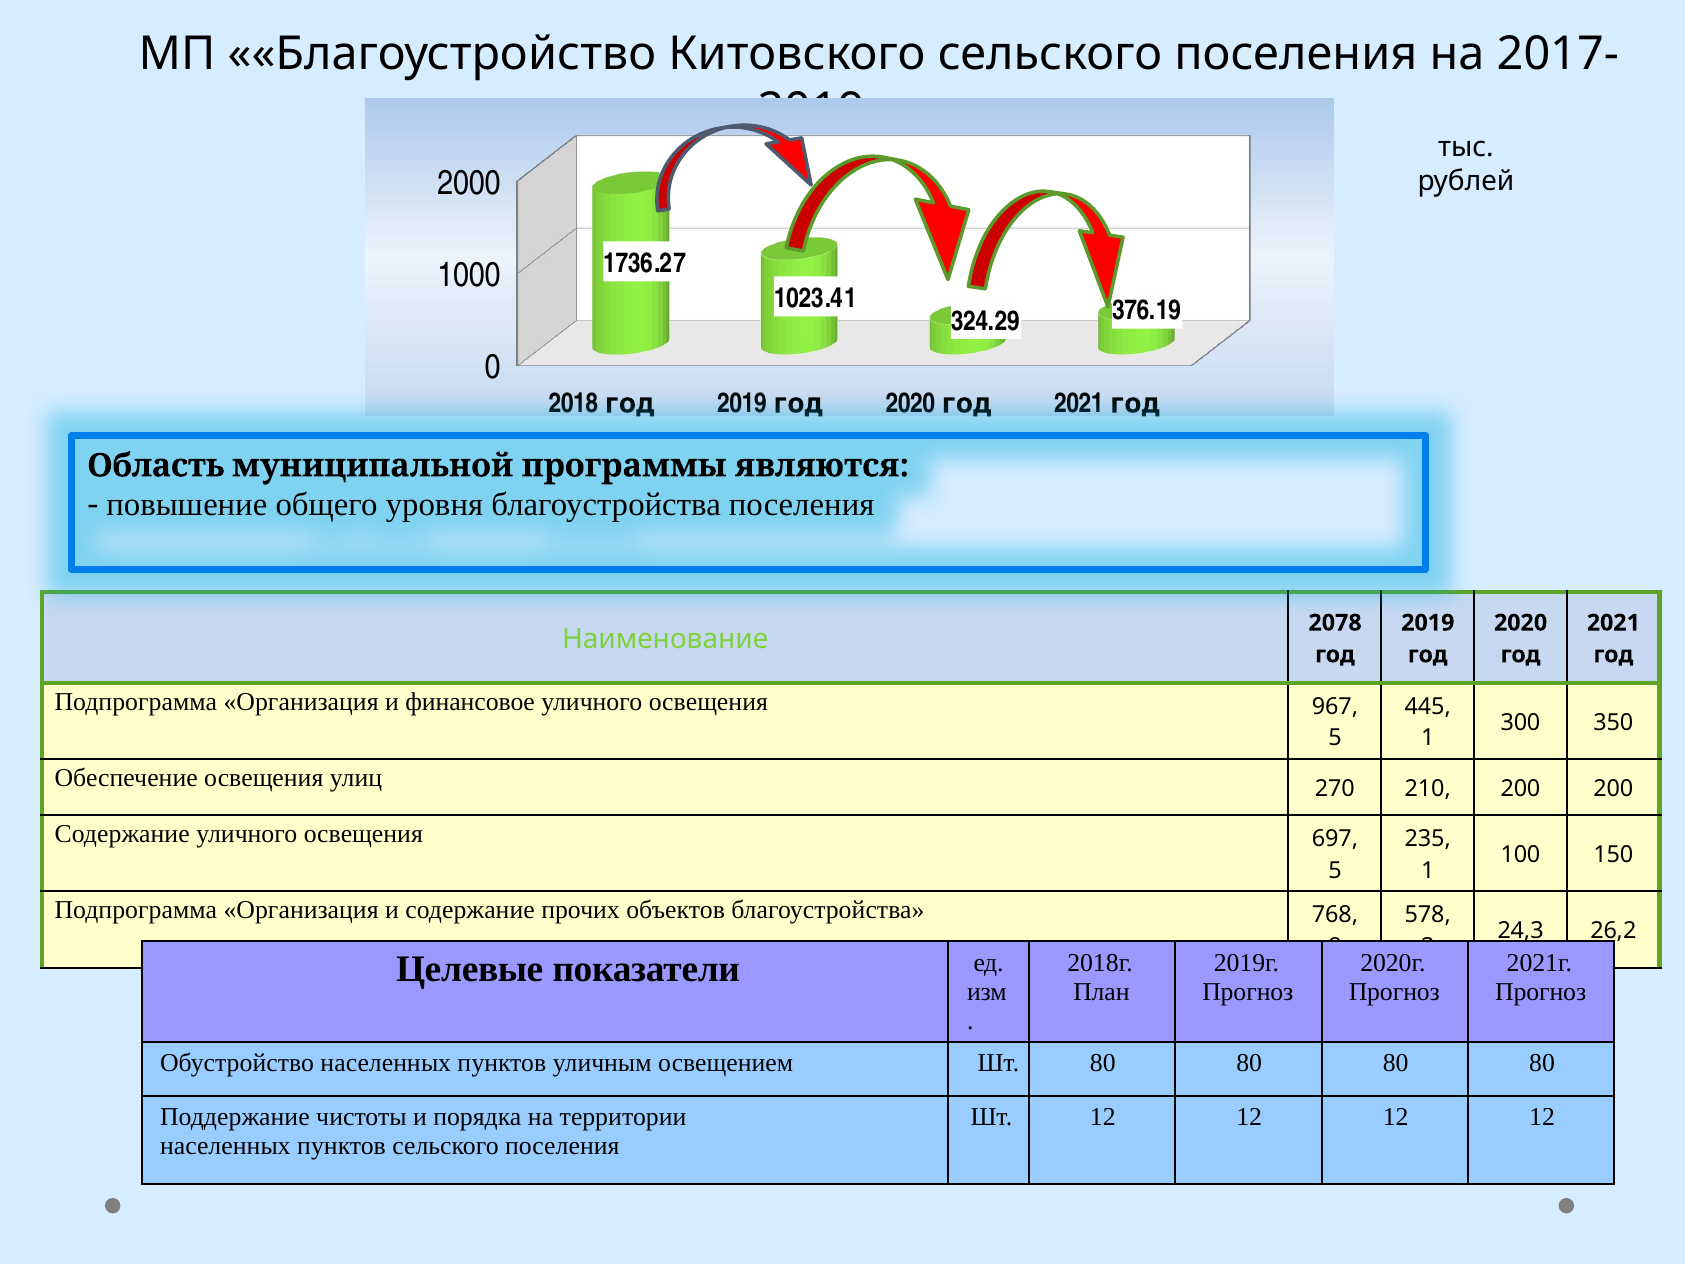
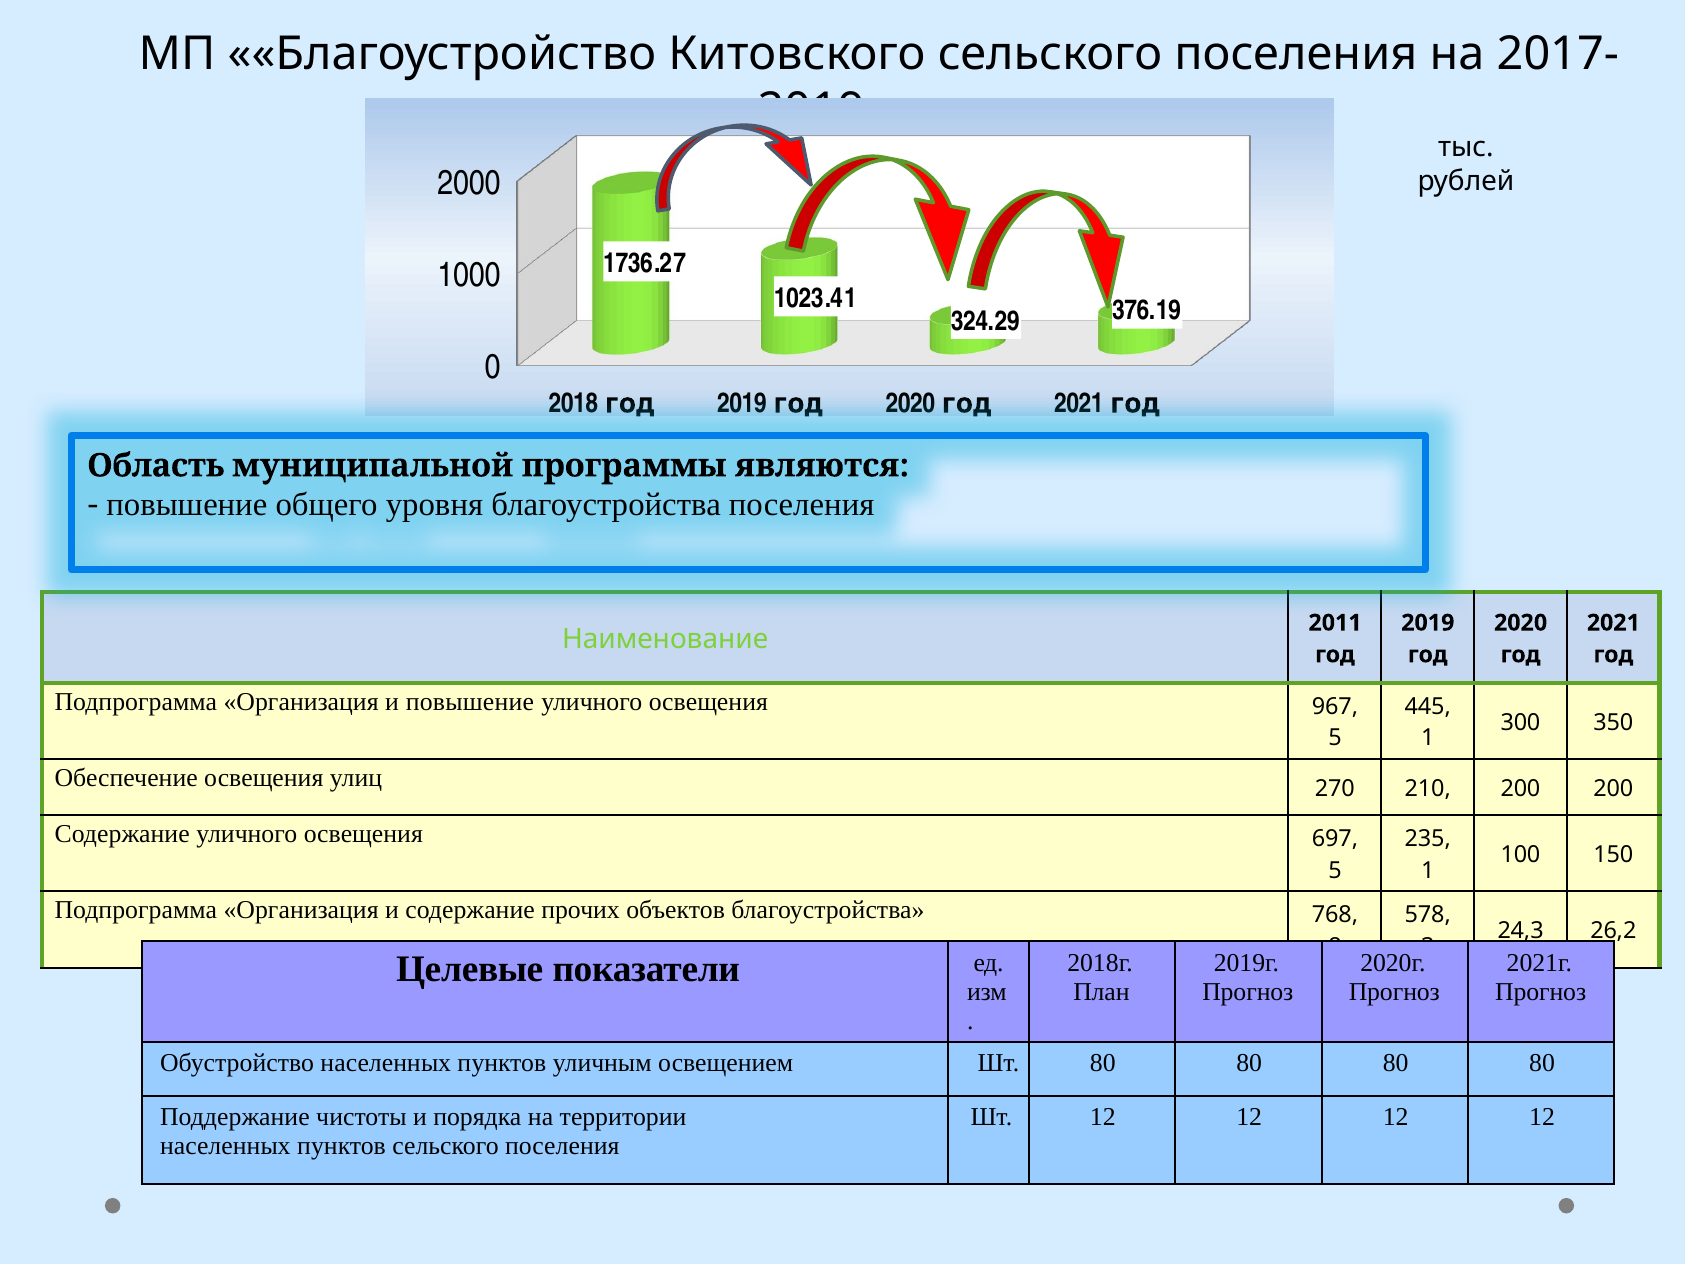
2078: 2078 -> 2011
и финансовое: финансовое -> повышение
